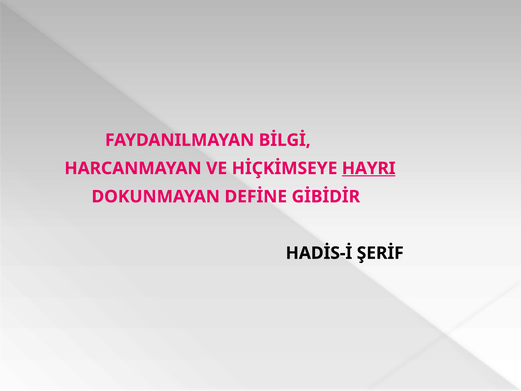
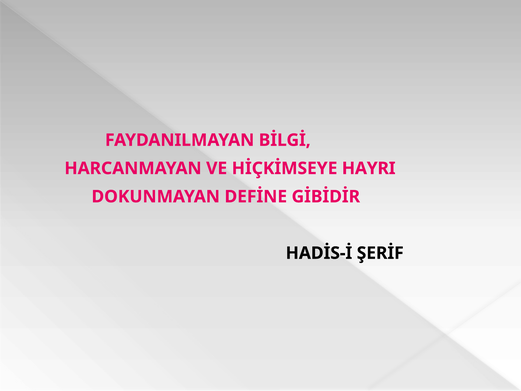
HAYRI underline: present -> none
